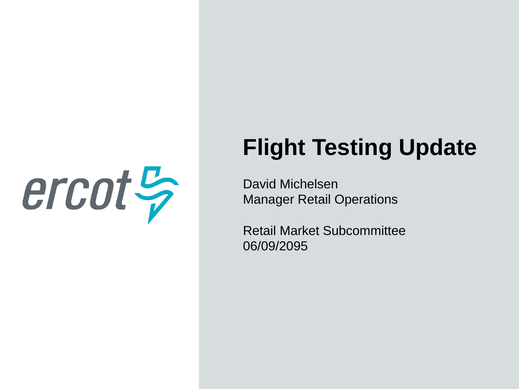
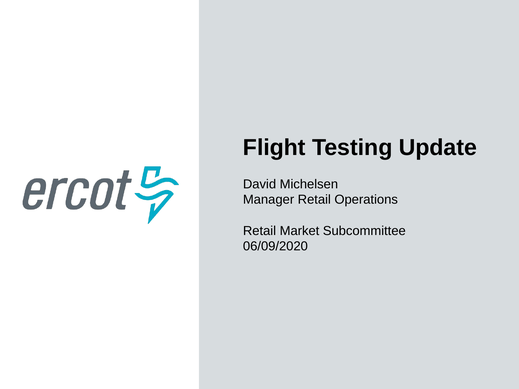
06/09/2095: 06/09/2095 -> 06/09/2020
